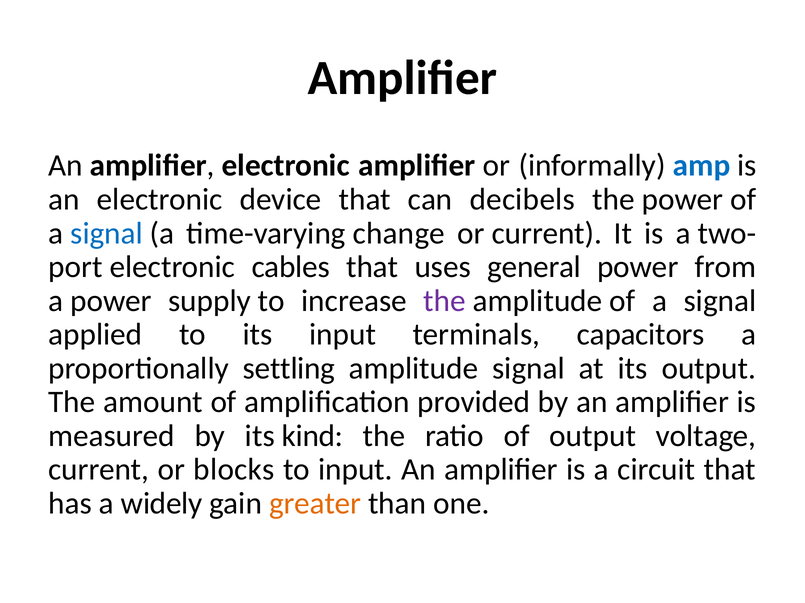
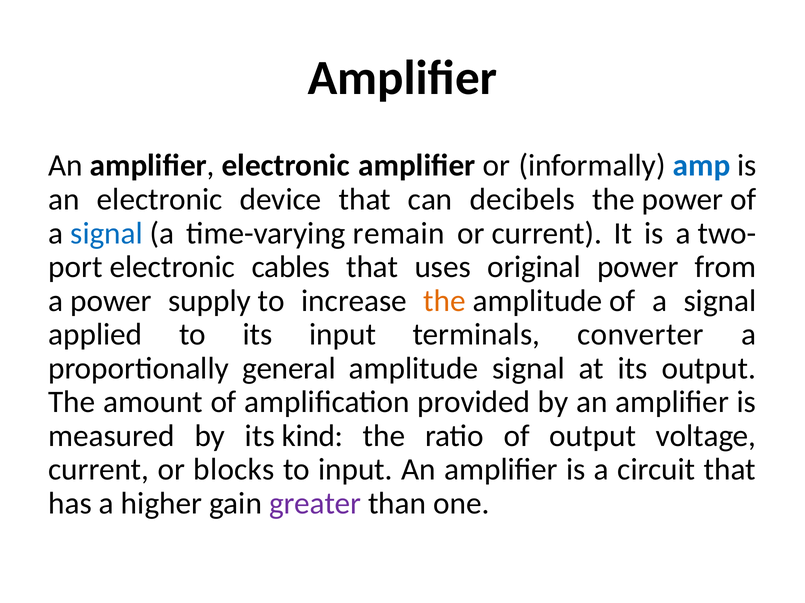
change: change -> remain
general: general -> original
the at (445, 301) colour: purple -> orange
capacitors: capacitors -> converter
settling: settling -> general
widely: widely -> higher
greater colour: orange -> purple
